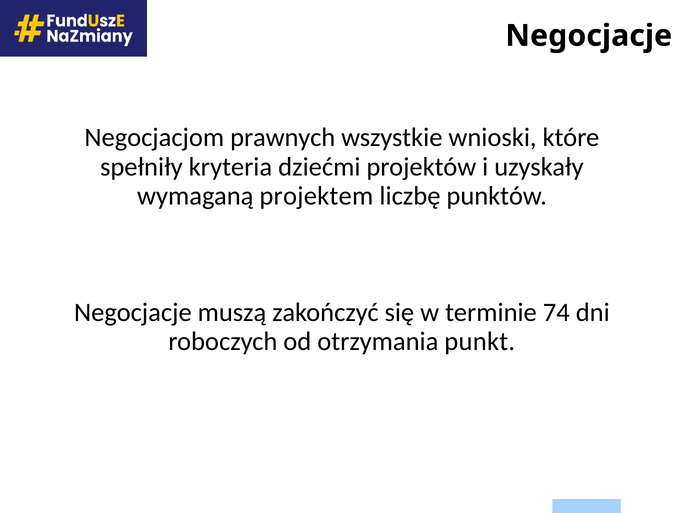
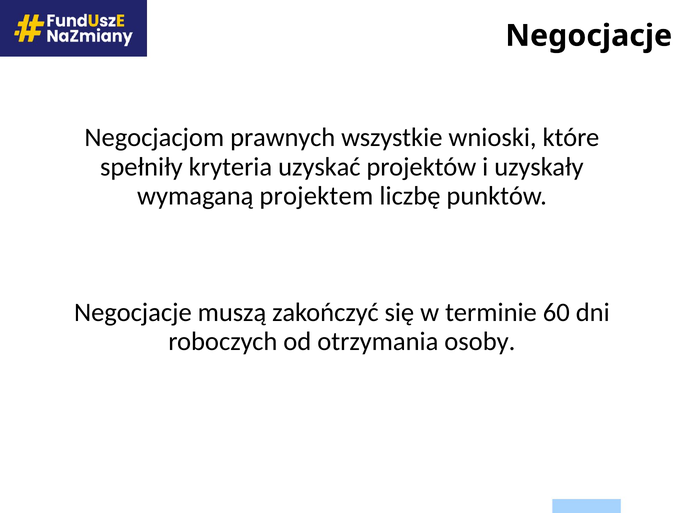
dziećmi: dziećmi -> uzyskać
74: 74 -> 60
punkt: punkt -> osoby
